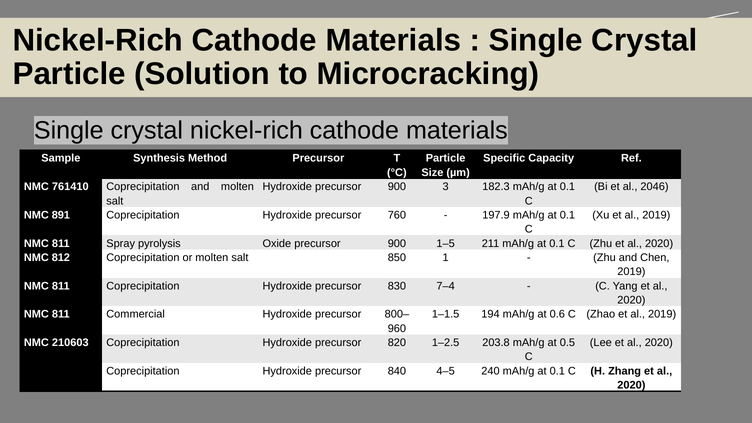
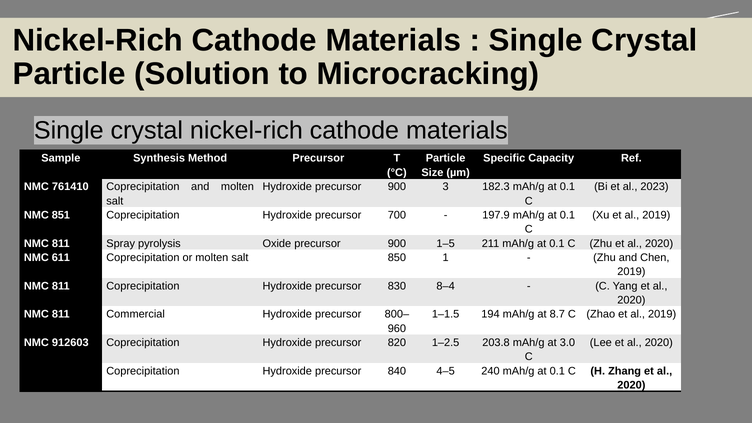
2046: 2046 -> 2023
891: 891 -> 851
760: 760 -> 700
812: 812 -> 611
7–4: 7–4 -> 8–4
0.6: 0.6 -> 8.7
210603: 210603 -> 912603
0.5: 0.5 -> 3.0
